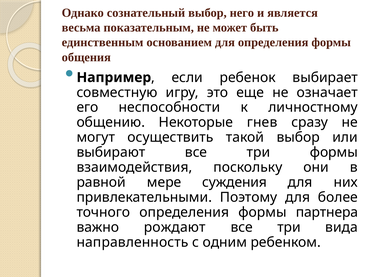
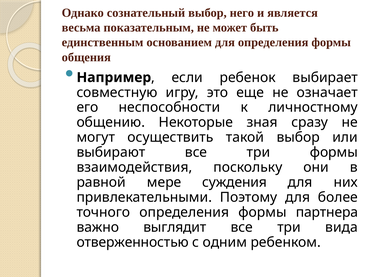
гнев: гнев -> зная
рождают: рождают -> выглядит
направленность: направленность -> отверженностью
